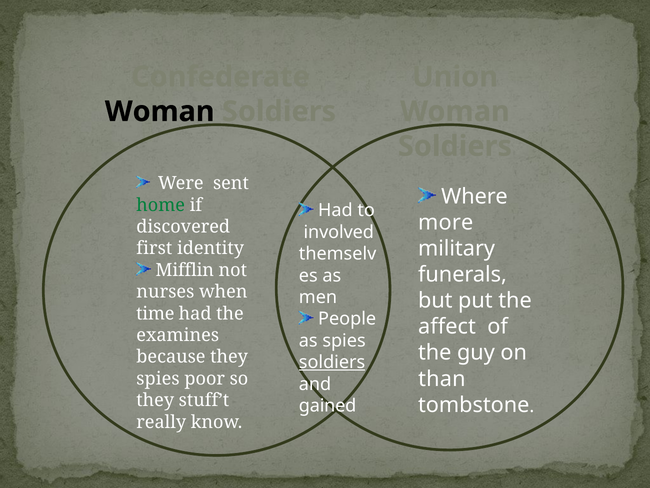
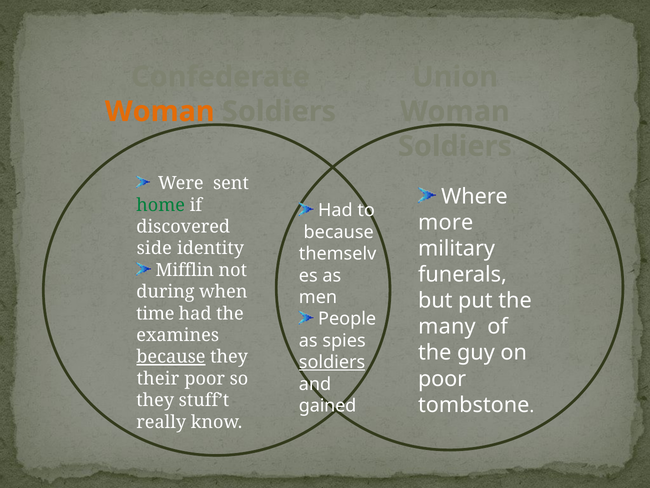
Woman at (160, 111) colour: black -> orange
involved at (339, 232): involved -> because
first: first -> side
nurses: nurses -> during
affect: affect -> many
because at (171, 357) underline: none -> present
than at (442, 378): than -> poor
spies at (158, 378): spies -> their
